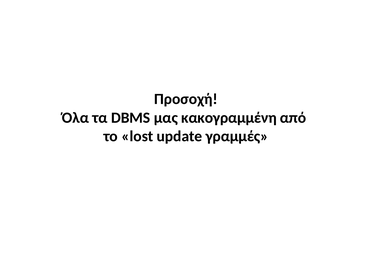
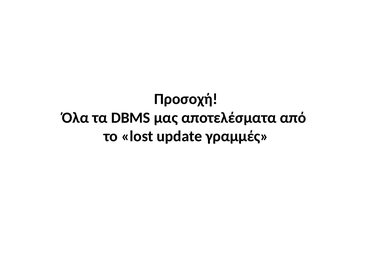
κακογραμμένη: κακογραμμένη -> αποτελέσματα
